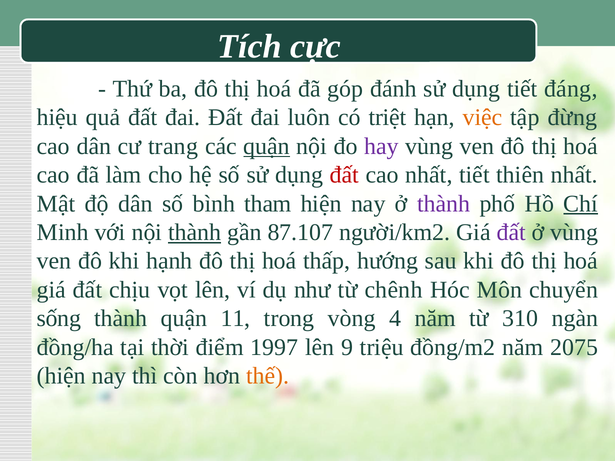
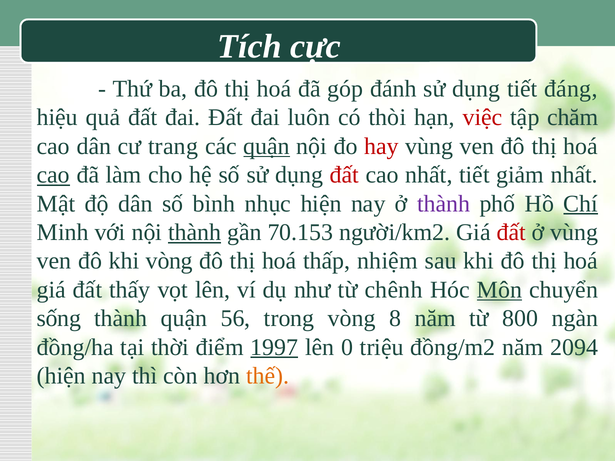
triệt: triệt -> thòi
việc colour: orange -> red
đừng: đừng -> chăm
hay colour: purple -> red
cao at (53, 175) underline: none -> present
thiên: thiên -> giảm
tham: tham -> nhục
87.107: 87.107 -> 70.153
đất at (511, 232) colour: purple -> red
khi hạnh: hạnh -> vòng
hướng: hướng -> nhiệm
chịu: chịu -> thấy
Môn underline: none -> present
11: 11 -> 56
4: 4 -> 8
310: 310 -> 800
1997 underline: none -> present
9: 9 -> 0
2075: 2075 -> 2094
